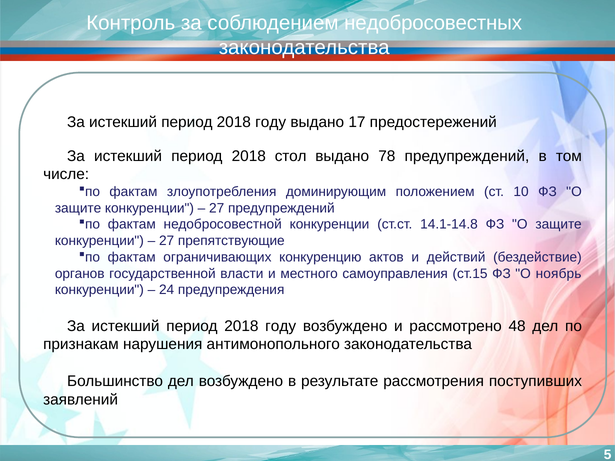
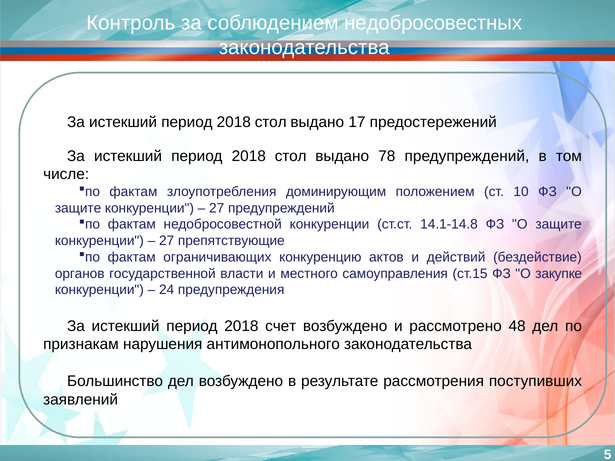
году at (271, 122): году -> стол
ноябрь: ноябрь -> закупке
году at (281, 326): году -> счет
